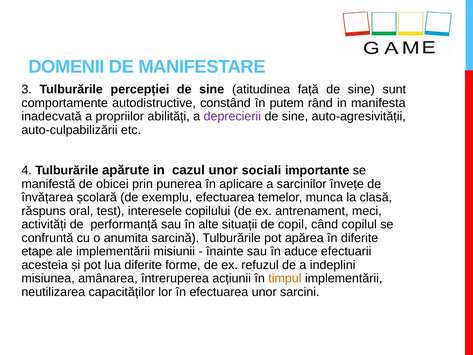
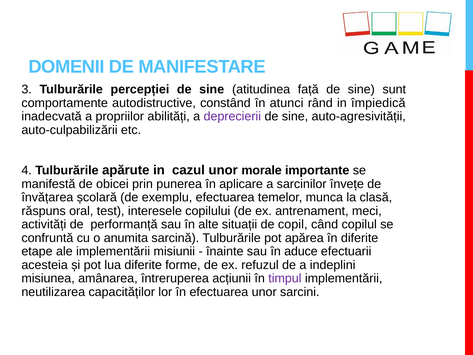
putem: putem -> atunci
manifesta: manifesta -> împiedică
sociali: sociali -> morale
timpul colour: orange -> purple
